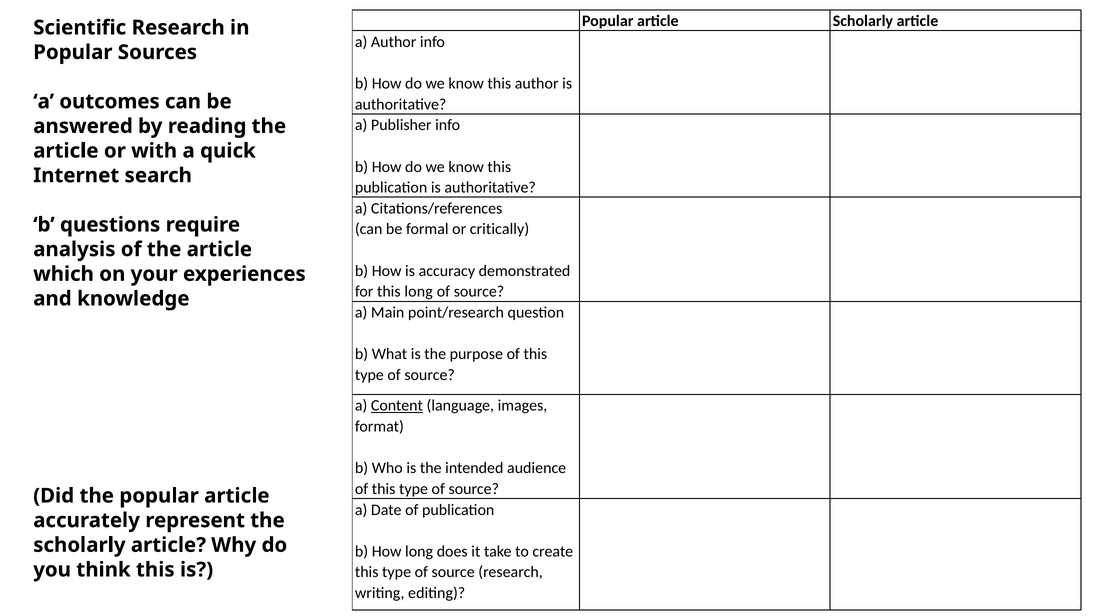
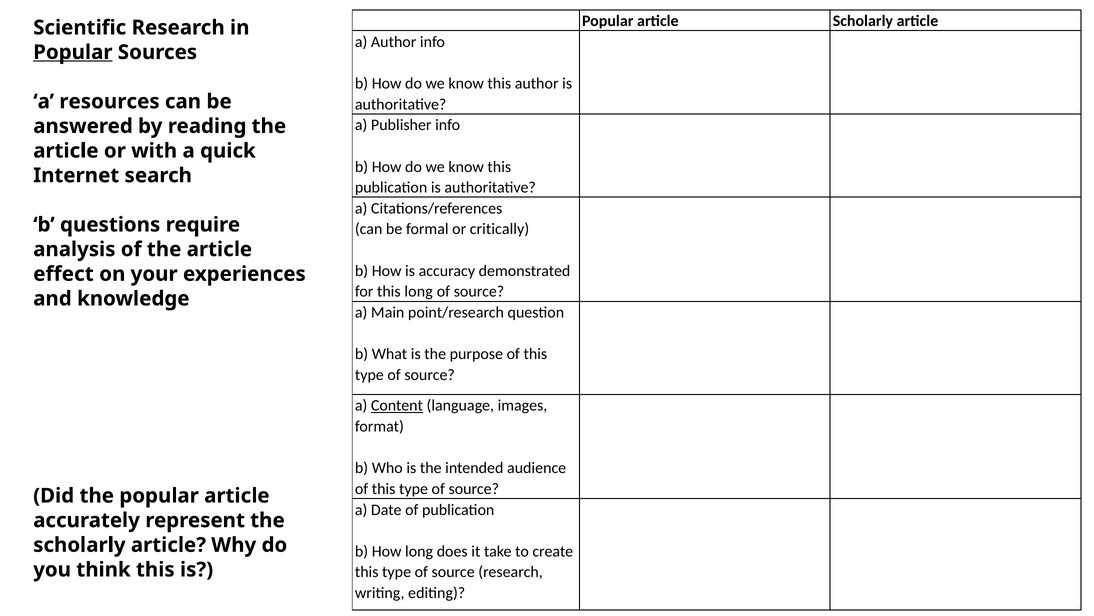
Popular at (73, 52) underline: none -> present
outcomes: outcomes -> resources
which: which -> effect
